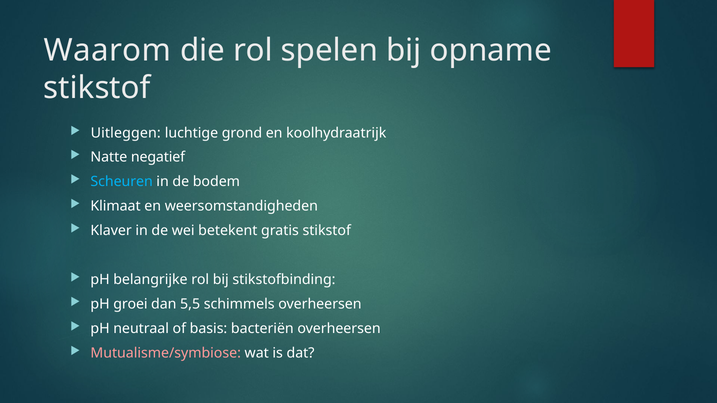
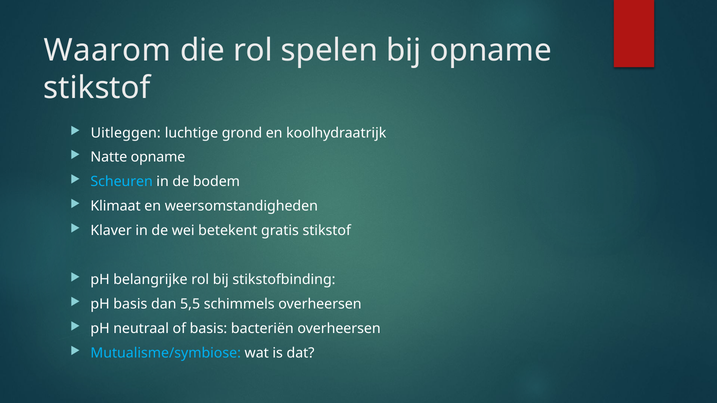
Natte negatief: negatief -> opname
pH groei: groei -> basis
Mutualisme/symbiose colour: pink -> light blue
